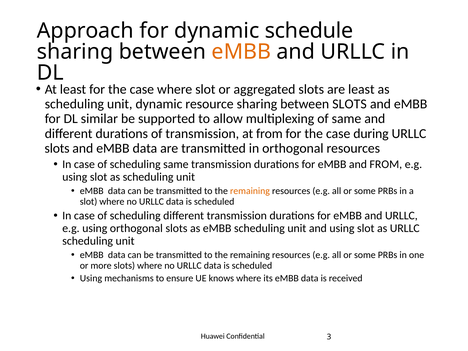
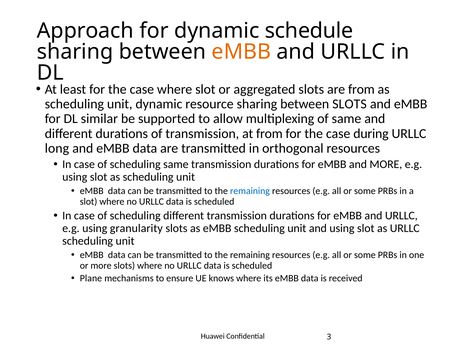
are least: least -> from
slots at (57, 148): slots -> long
and FROM: FROM -> MORE
remaining at (250, 191) colour: orange -> blue
using orthogonal: orthogonal -> granularity
Using at (91, 278): Using -> Plane
